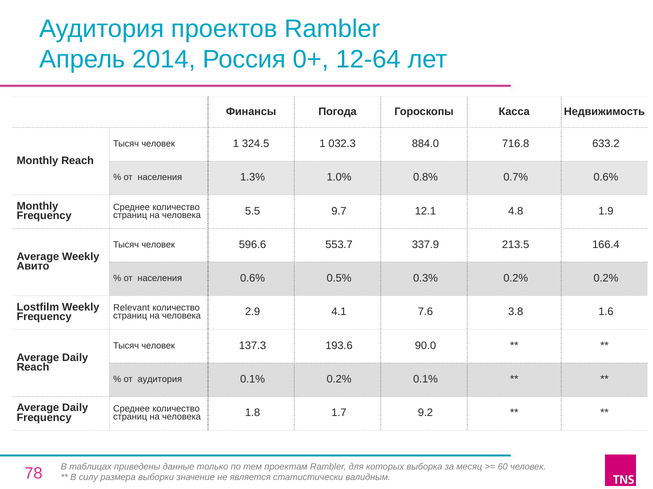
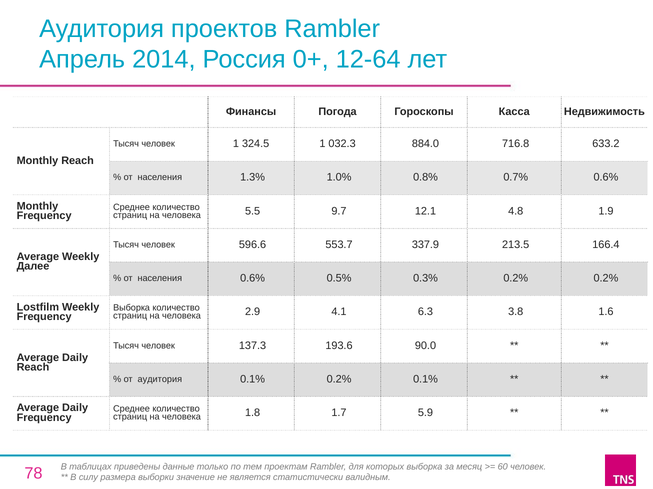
Авито: Авито -> Далее
Relevant at (131, 308): Relevant -> Выборка
7.6: 7.6 -> 6.3
9.2: 9.2 -> 5.9
